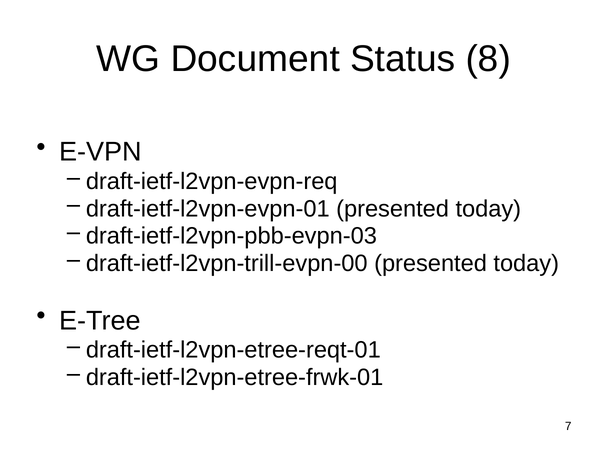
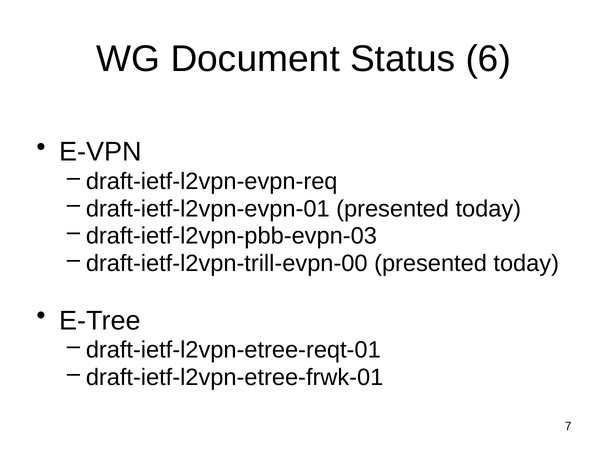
8: 8 -> 6
